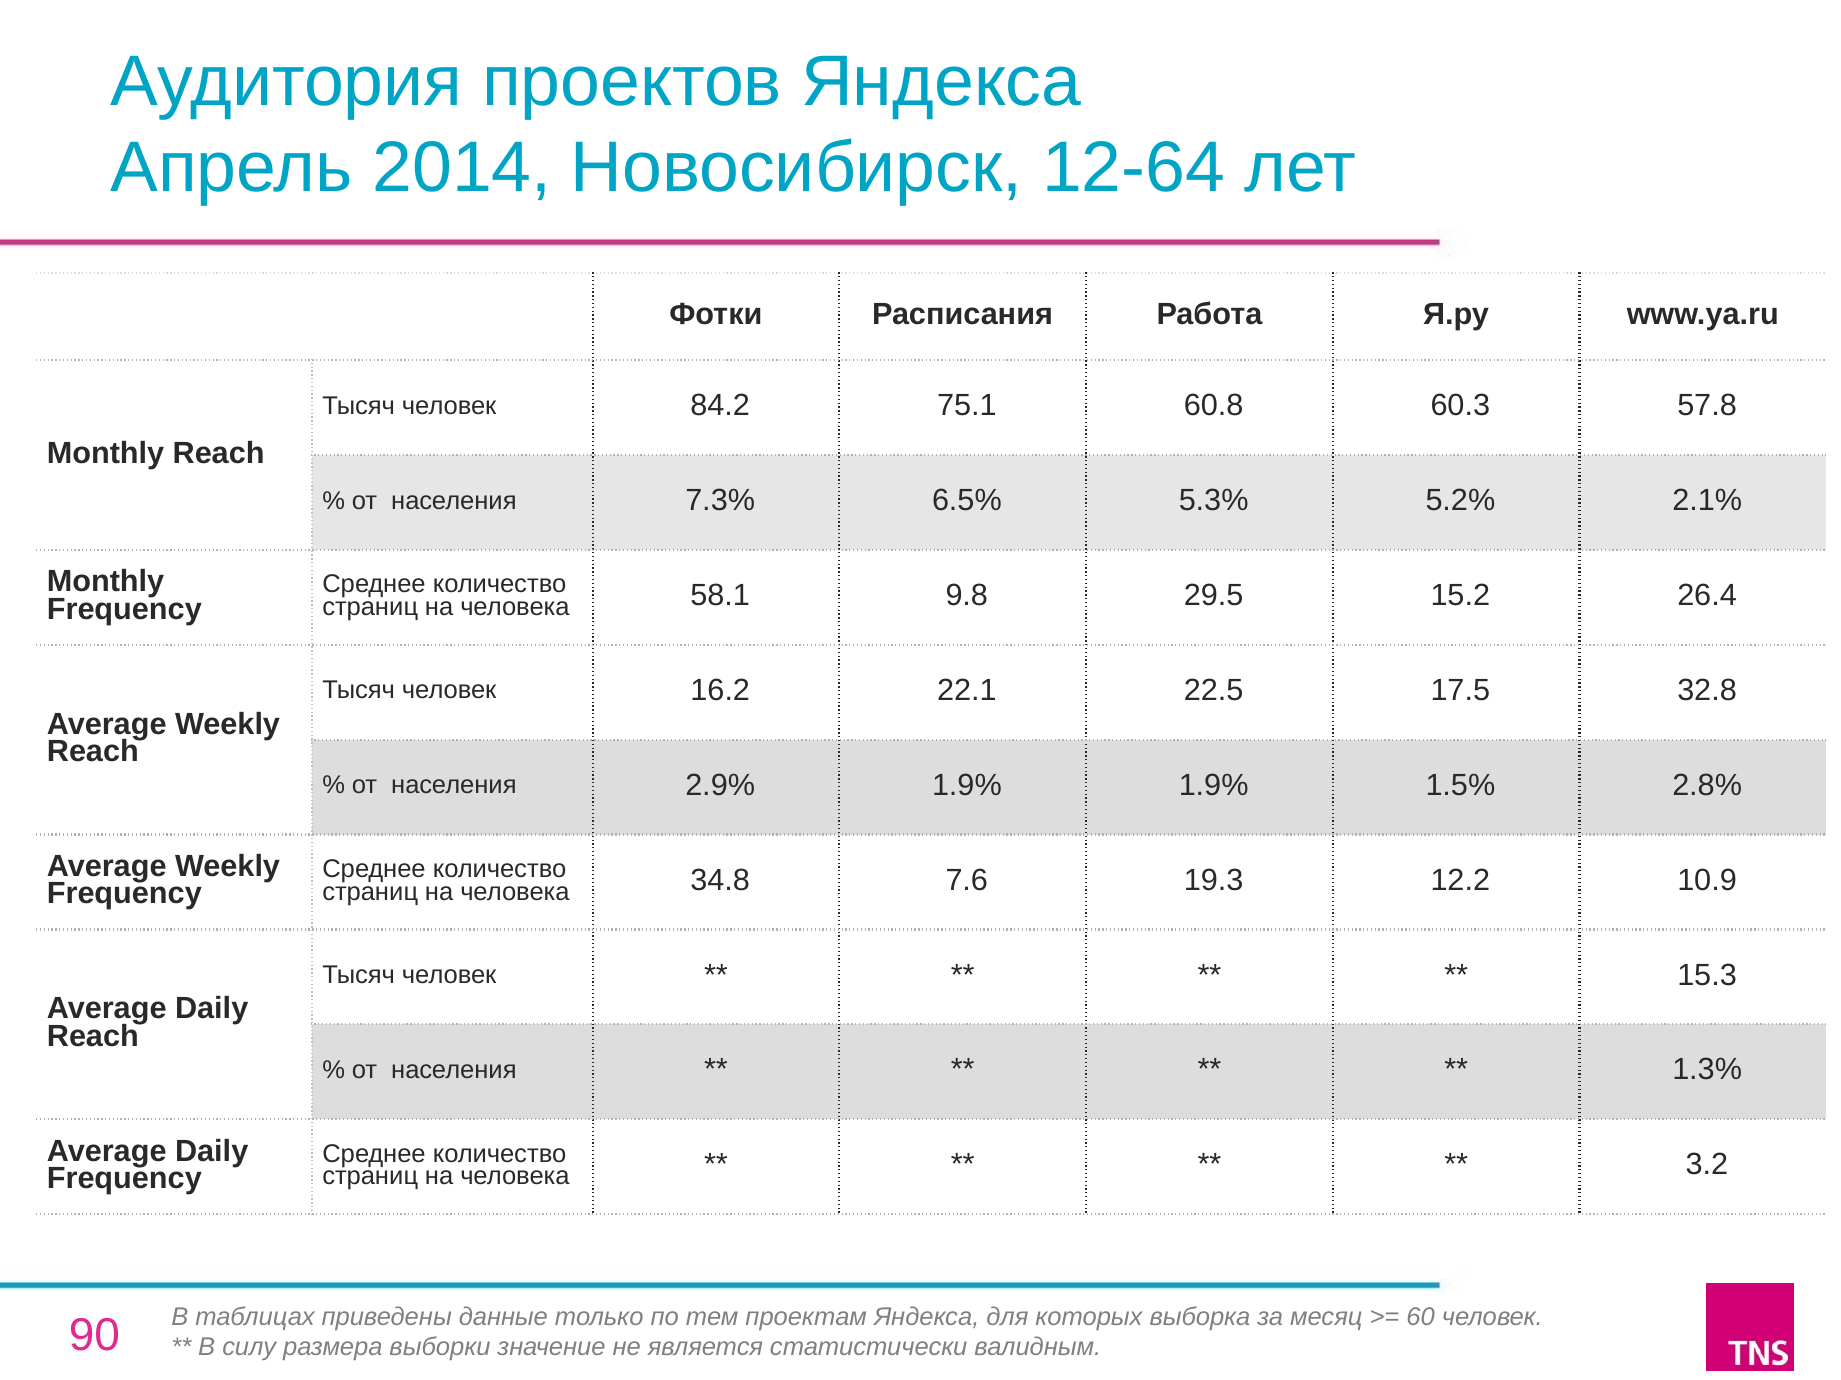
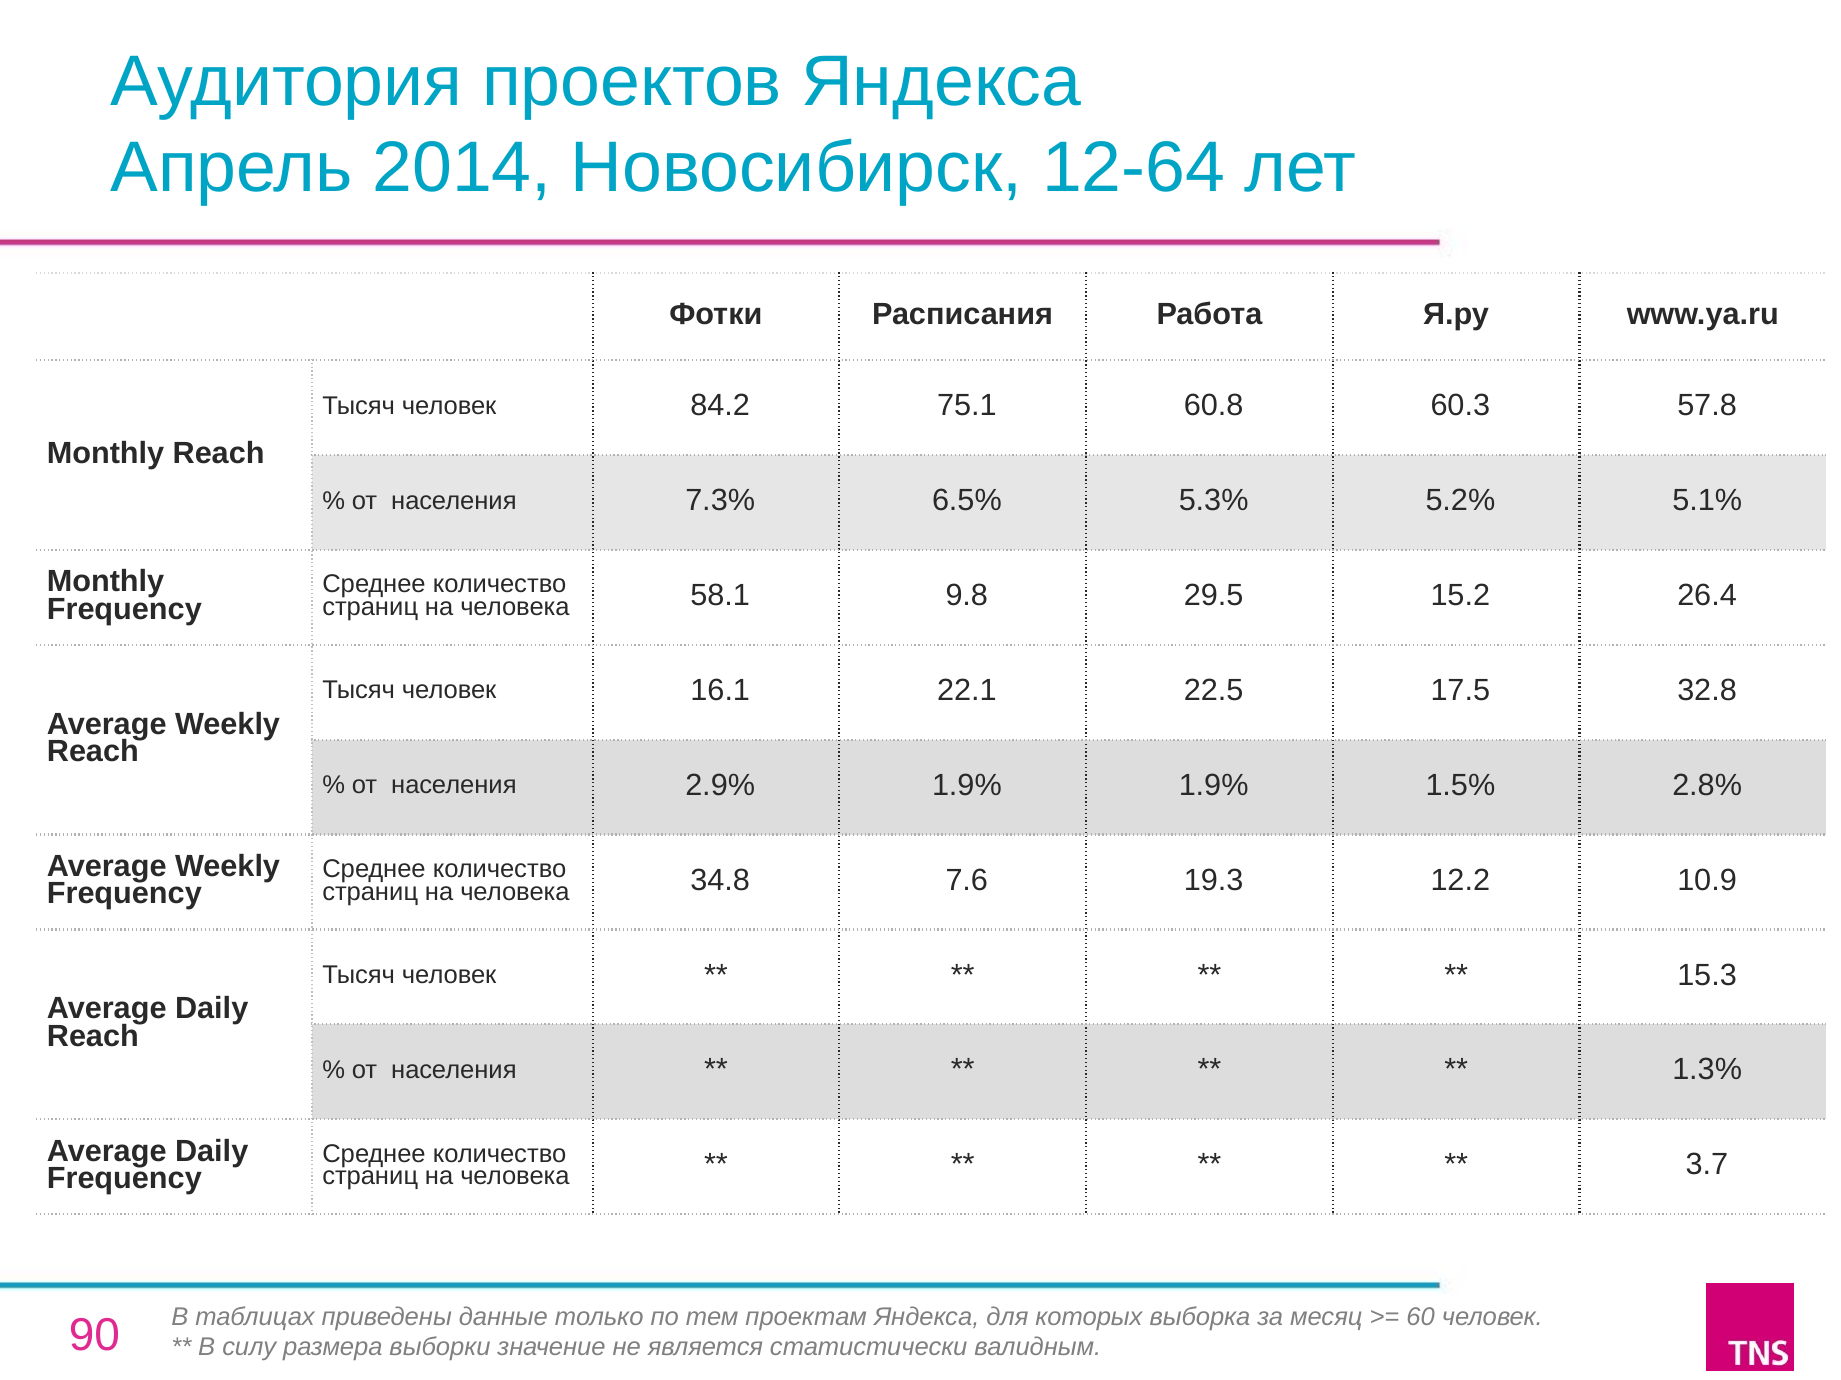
2.1%: 2.1% -> 5.1%
16.2: 16.2 -> 16.1
3.2: 3.2 -> 3.7
